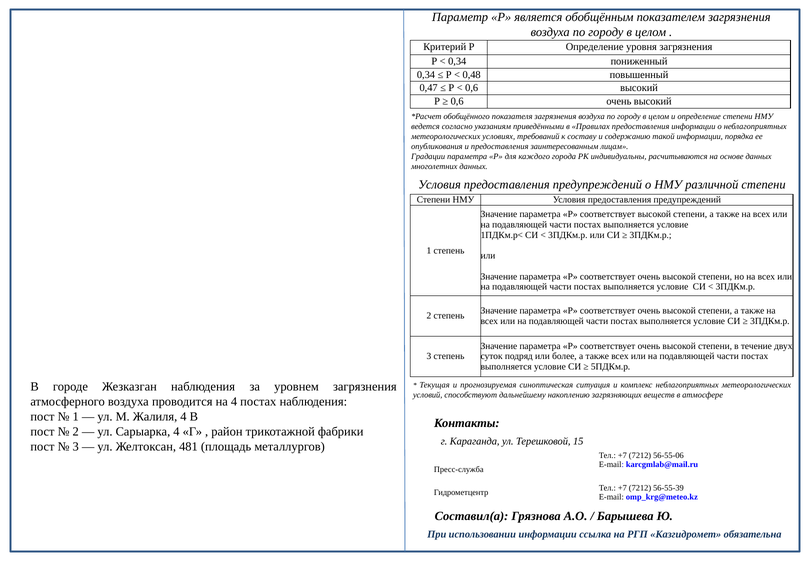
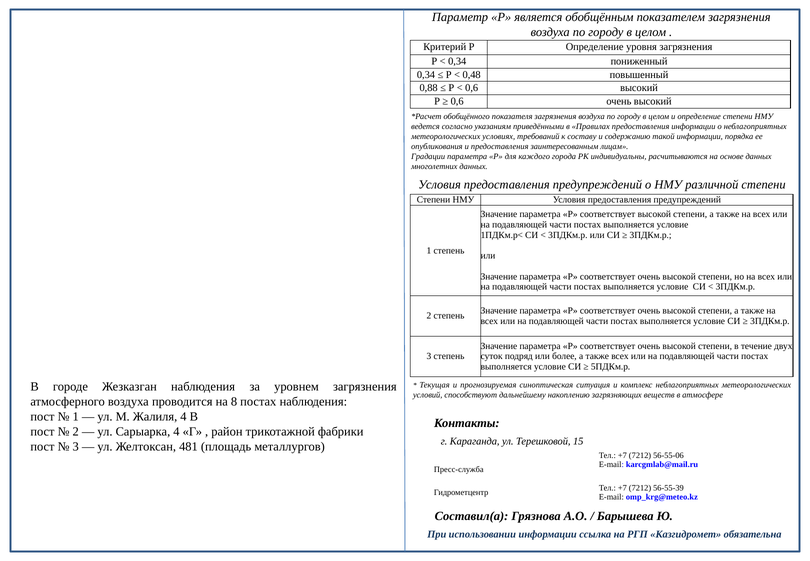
0,47: 0,47 -> 0,88
на 4: 4 -> 8
